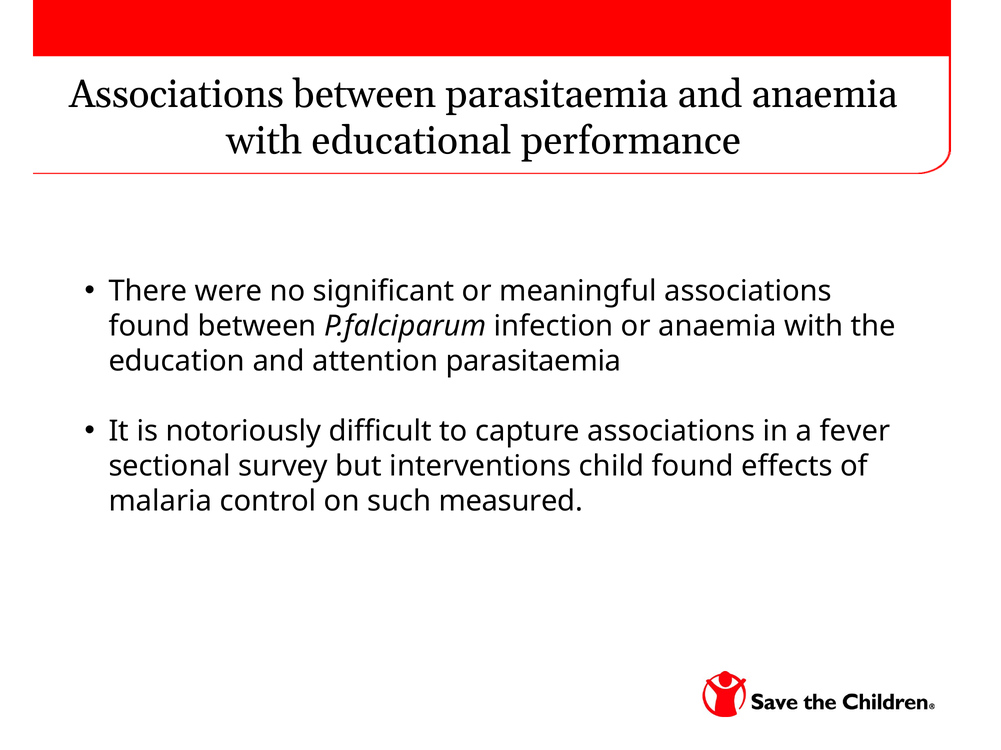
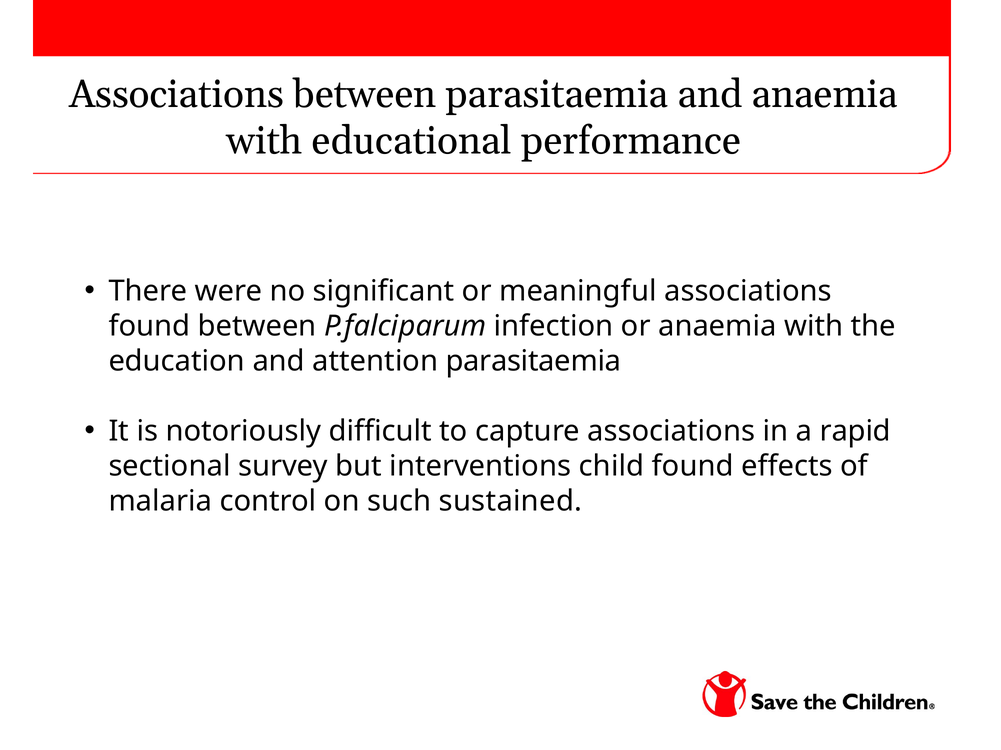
fever: fever -> rapid
measured: measured -> sustained
